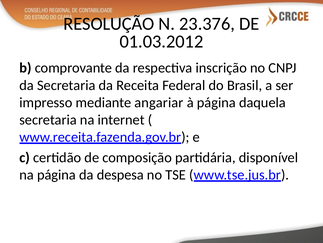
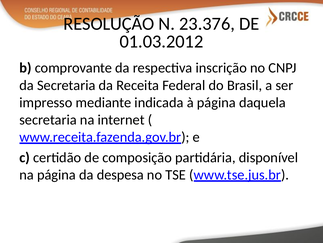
angariar: angariar -> indicada
